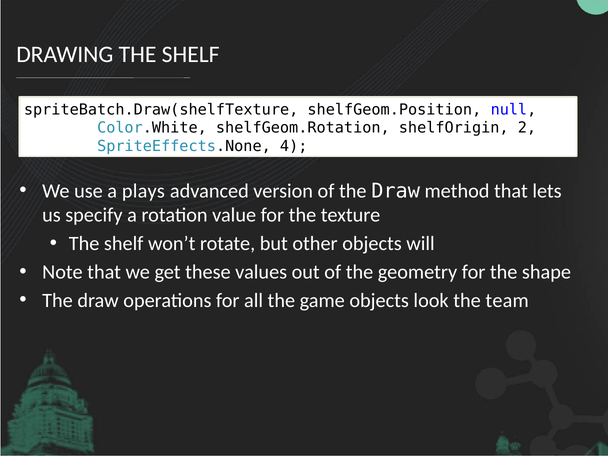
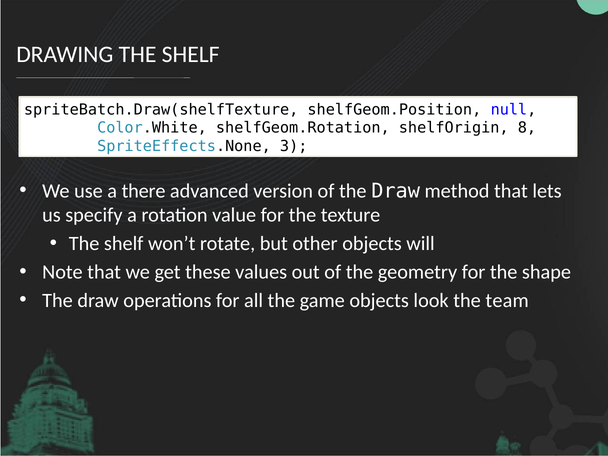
2: 2 -> 8
4: 4 -> 3
plays: plays -> there
